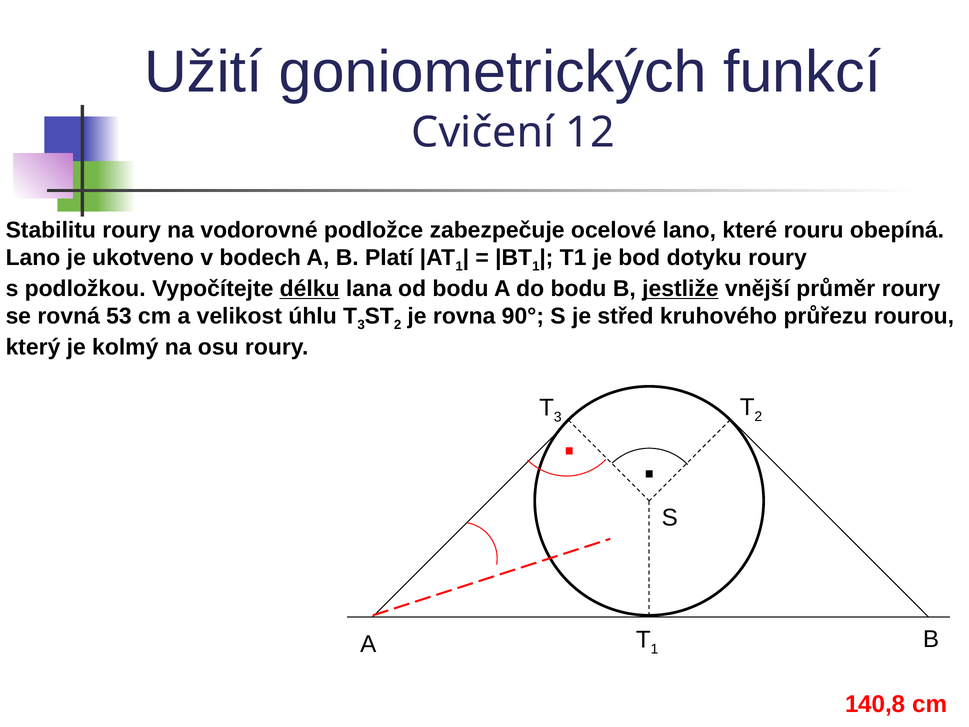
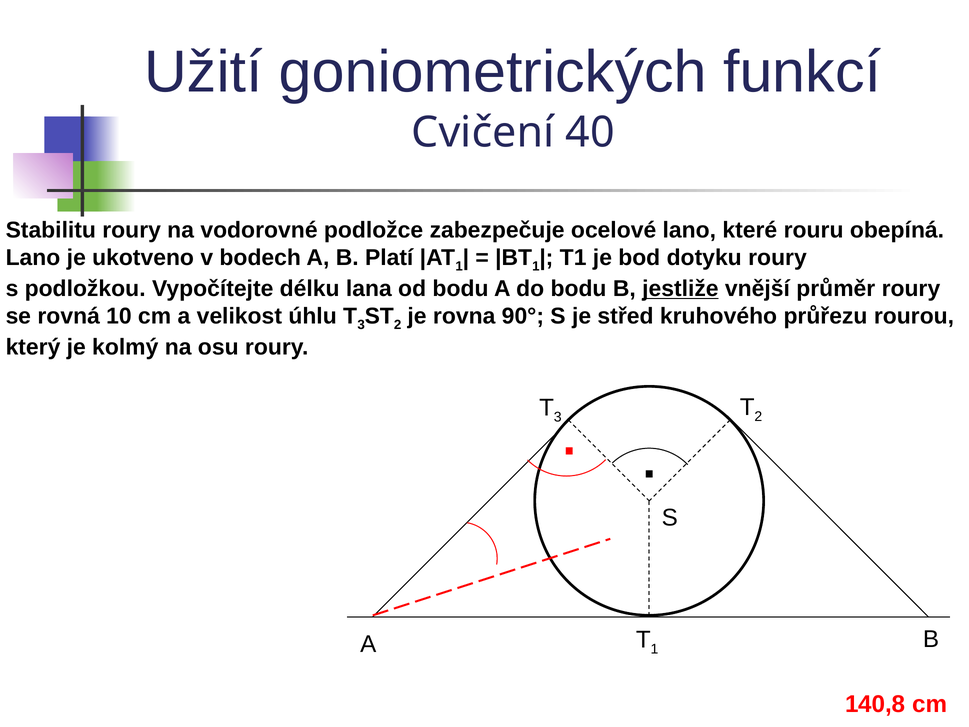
12: 12 -> 40
délku underline: present -> none
53: 53 -> 10
